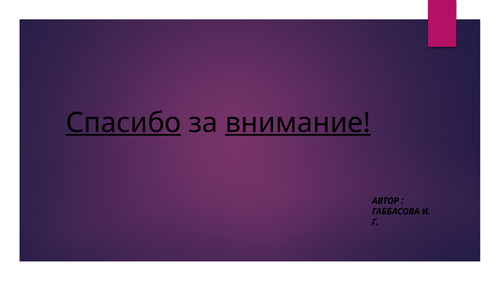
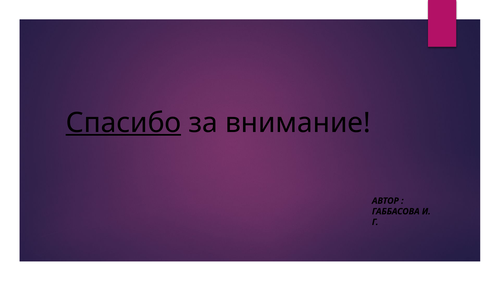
внимание underline: present -> none
